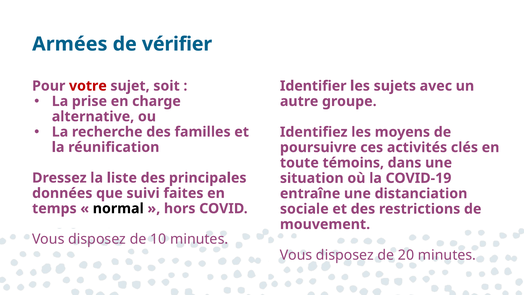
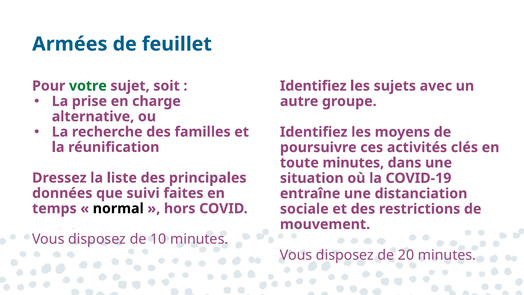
vérifier: vérifier -> feuillet
votre colour: red -> green
Identifier at (313, 86): Identifier -> Identifiez
toute témoins: témoins -> minutes
